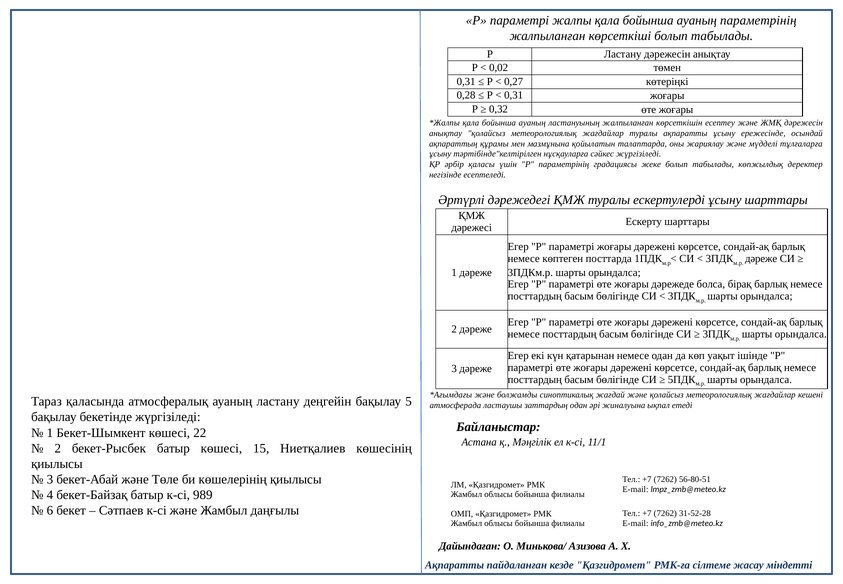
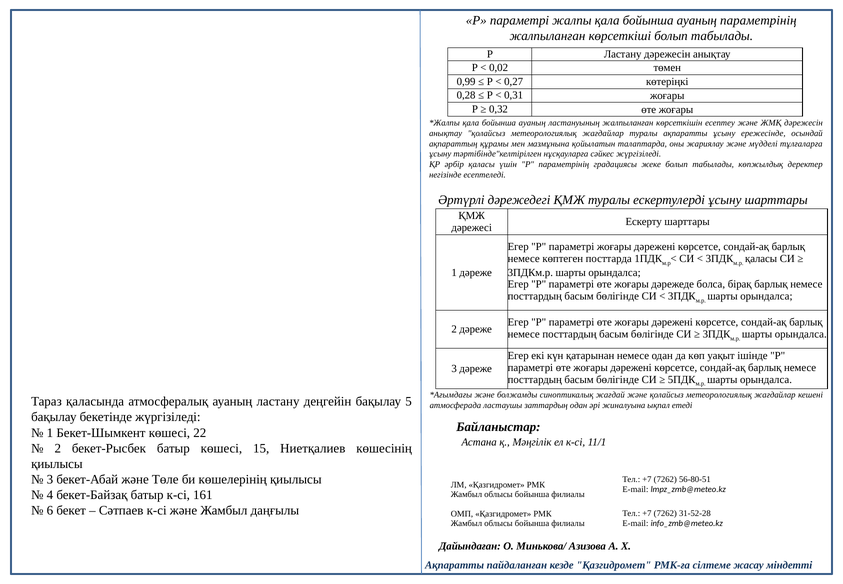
0,31 at (466, 81): 0,31 -> 0,99
дәреже at (761, 259): дәреже -> қаласы
989: 989 -> 161
